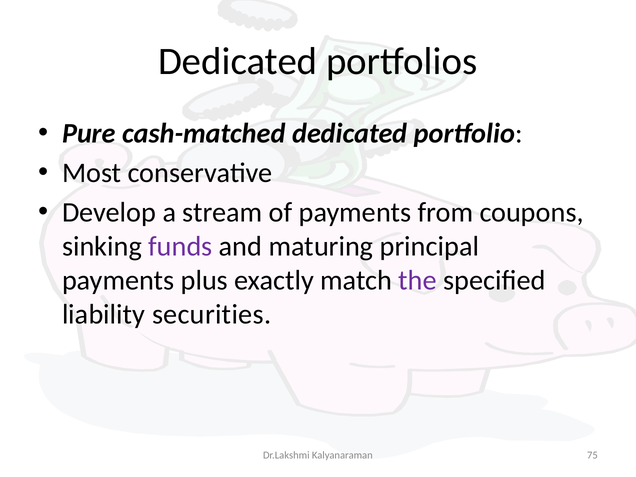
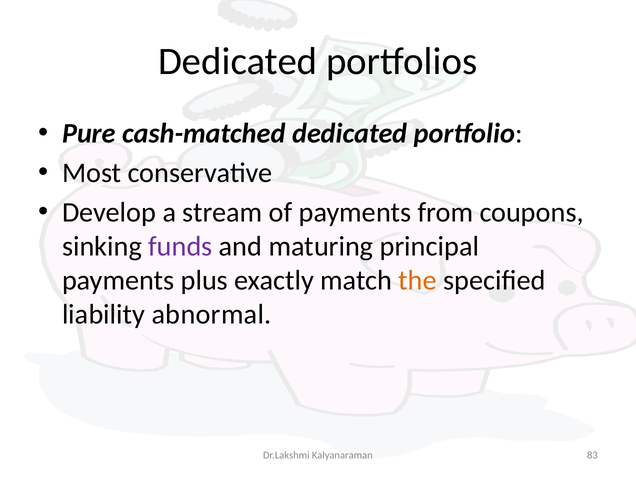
the colour: purple -> orange
securities: securities -> abnormal
75: 75 -> 83
